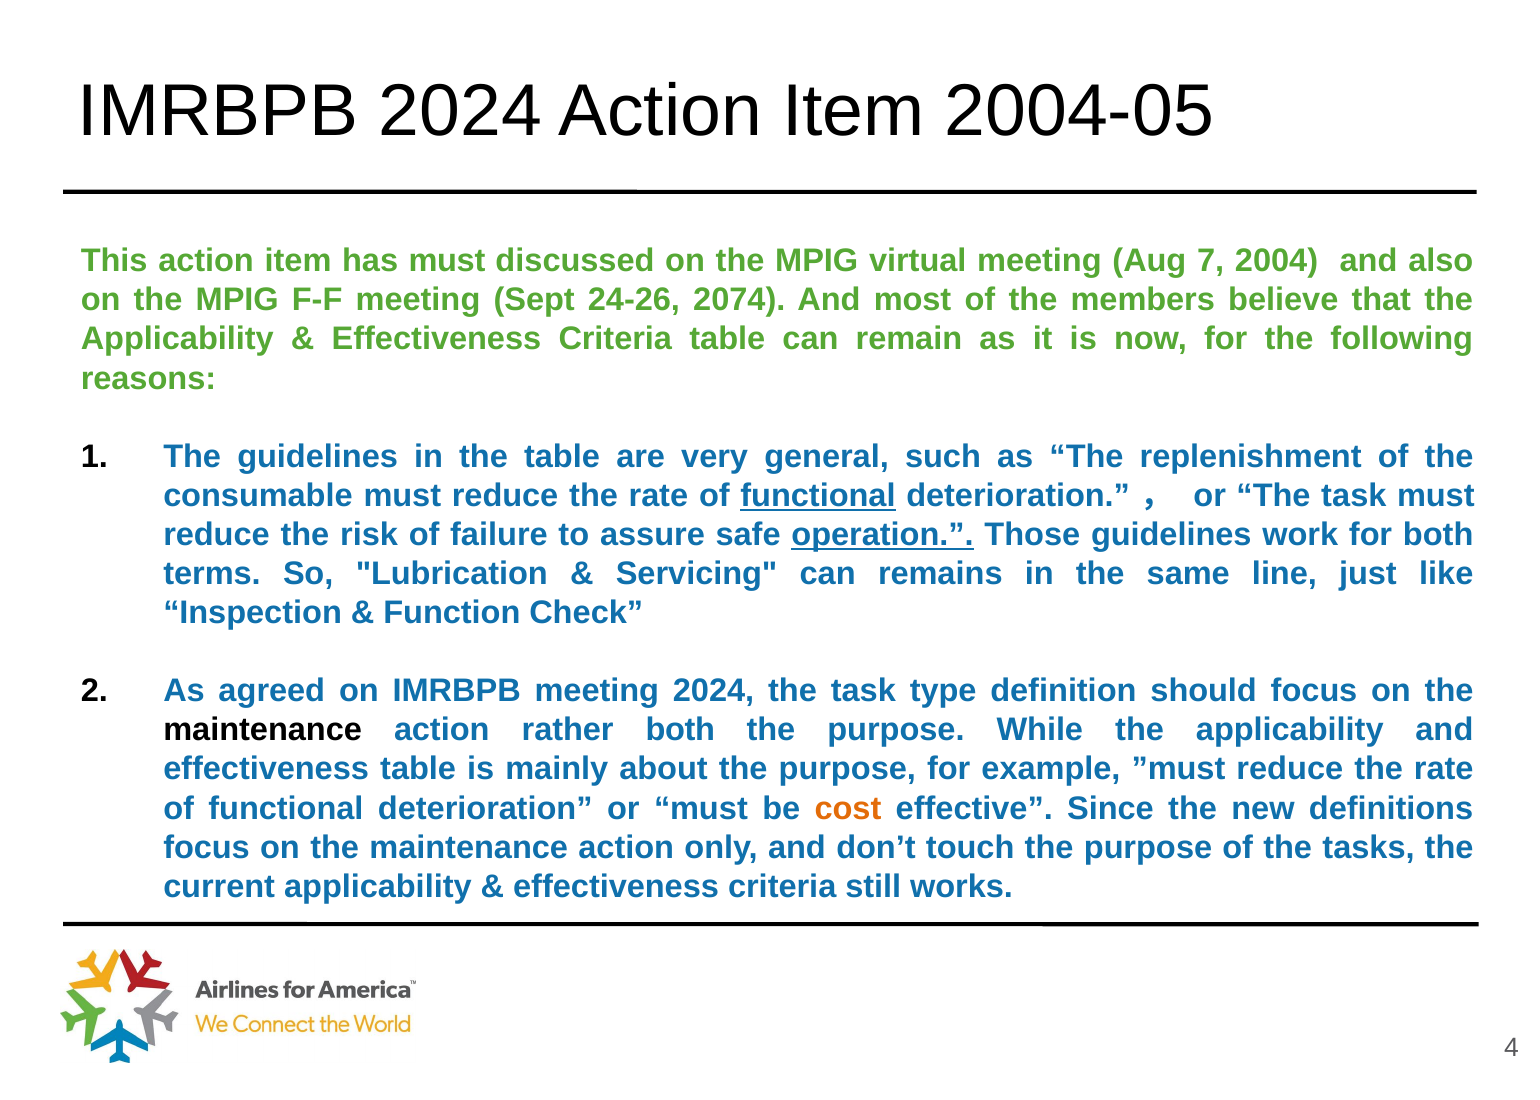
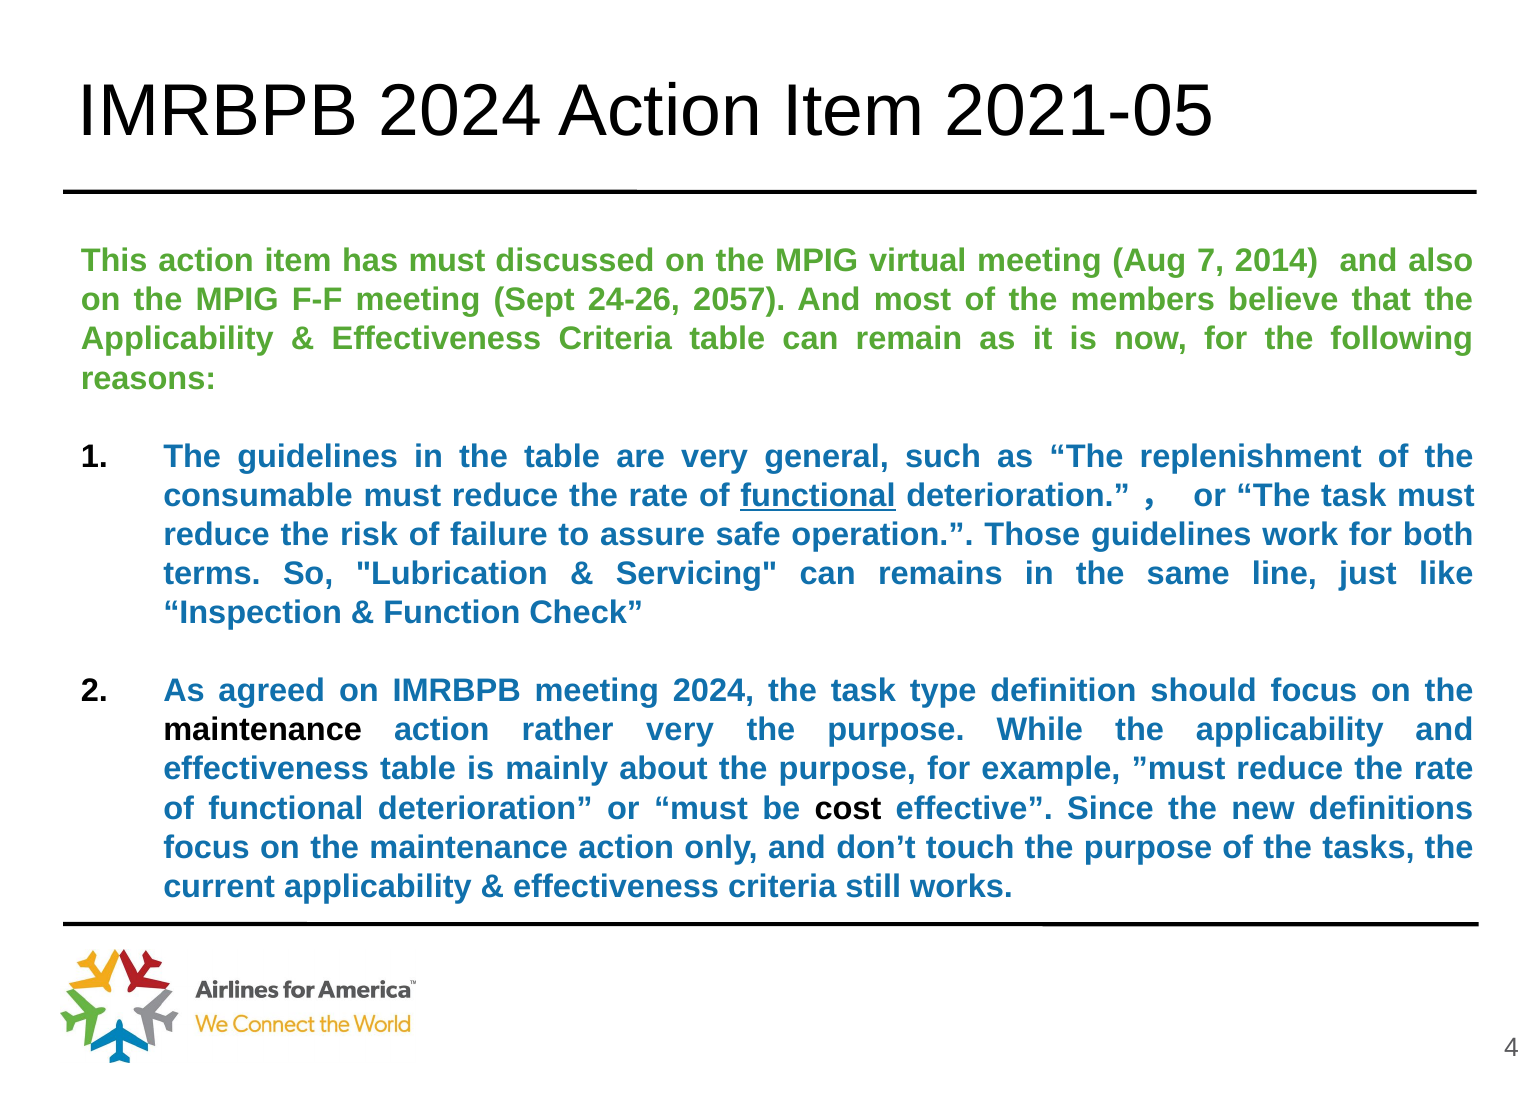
2004-05: 2004-05 -> 2021-05
2004: 2004 -> 2014
2074: 2074 -> 2057
operation underline: present -> none
rather both: both -> very
cost colour: orange -> black
